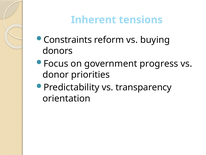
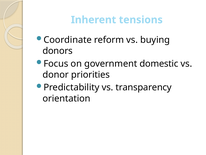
Constraints: Constraints -> Coordinate
progress: progress -> domestic
